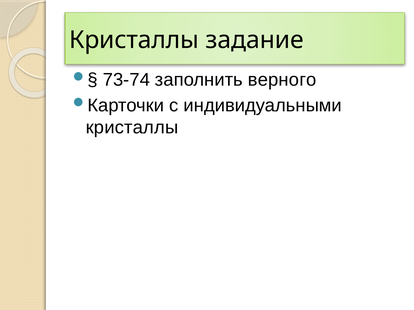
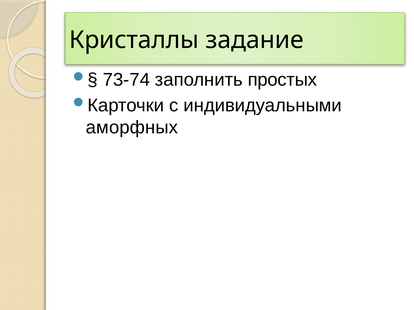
верного: верного -> простых
кристаллы at (132, 128): кристаллы -> аморфных
